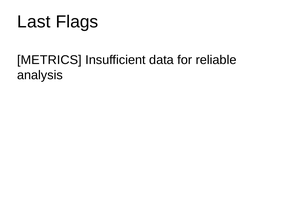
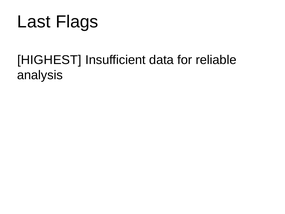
METRICS: METRICS -> HIGHEST
